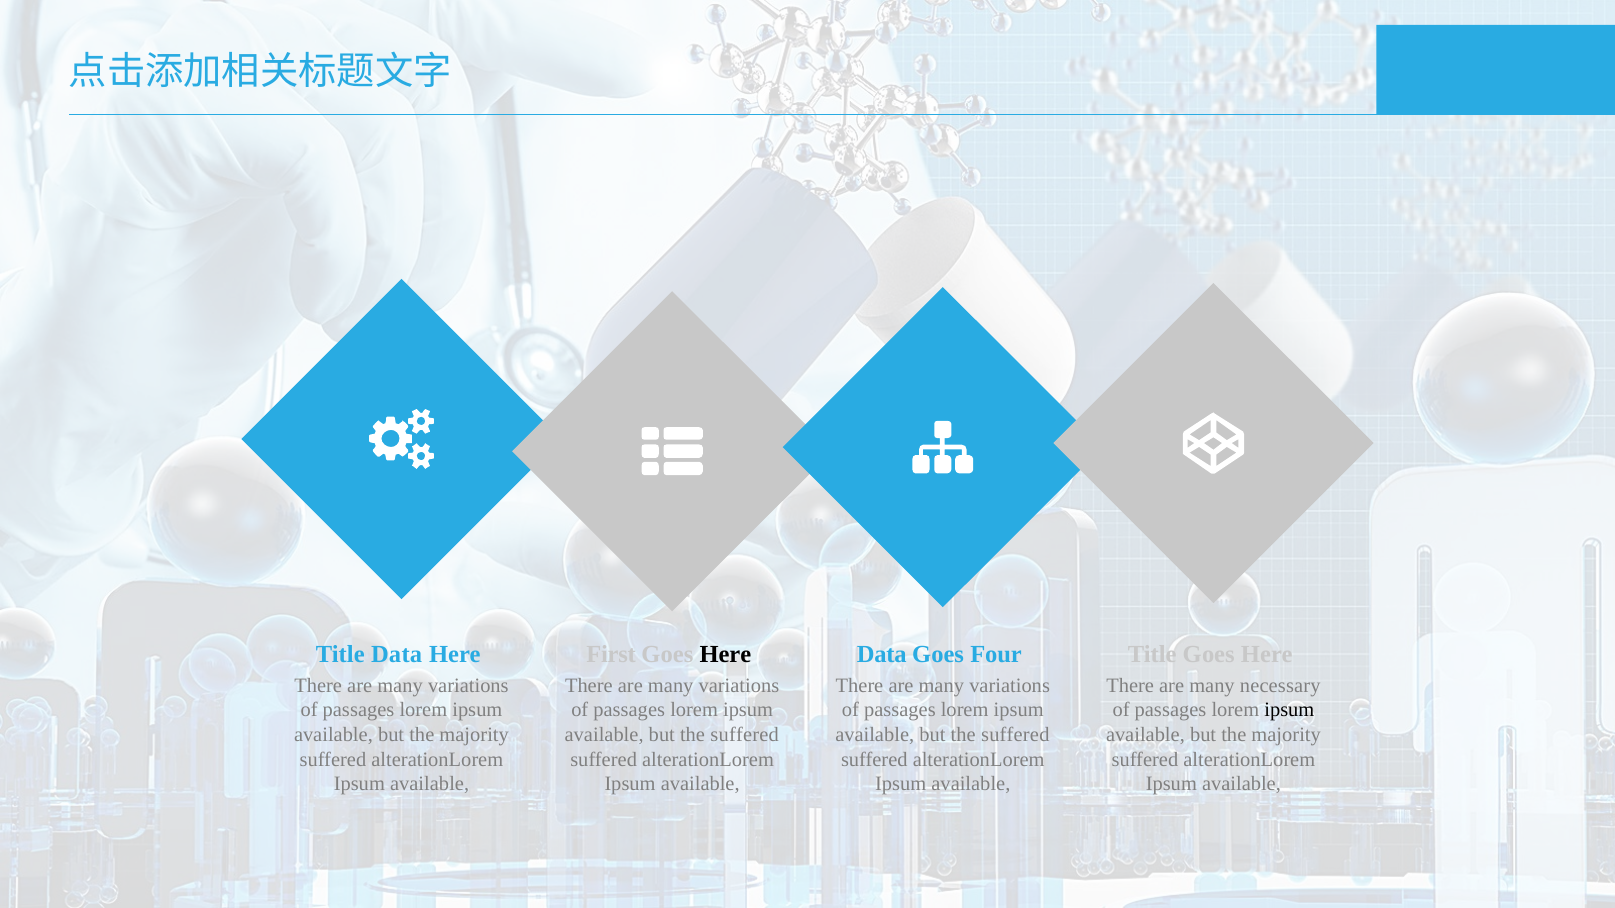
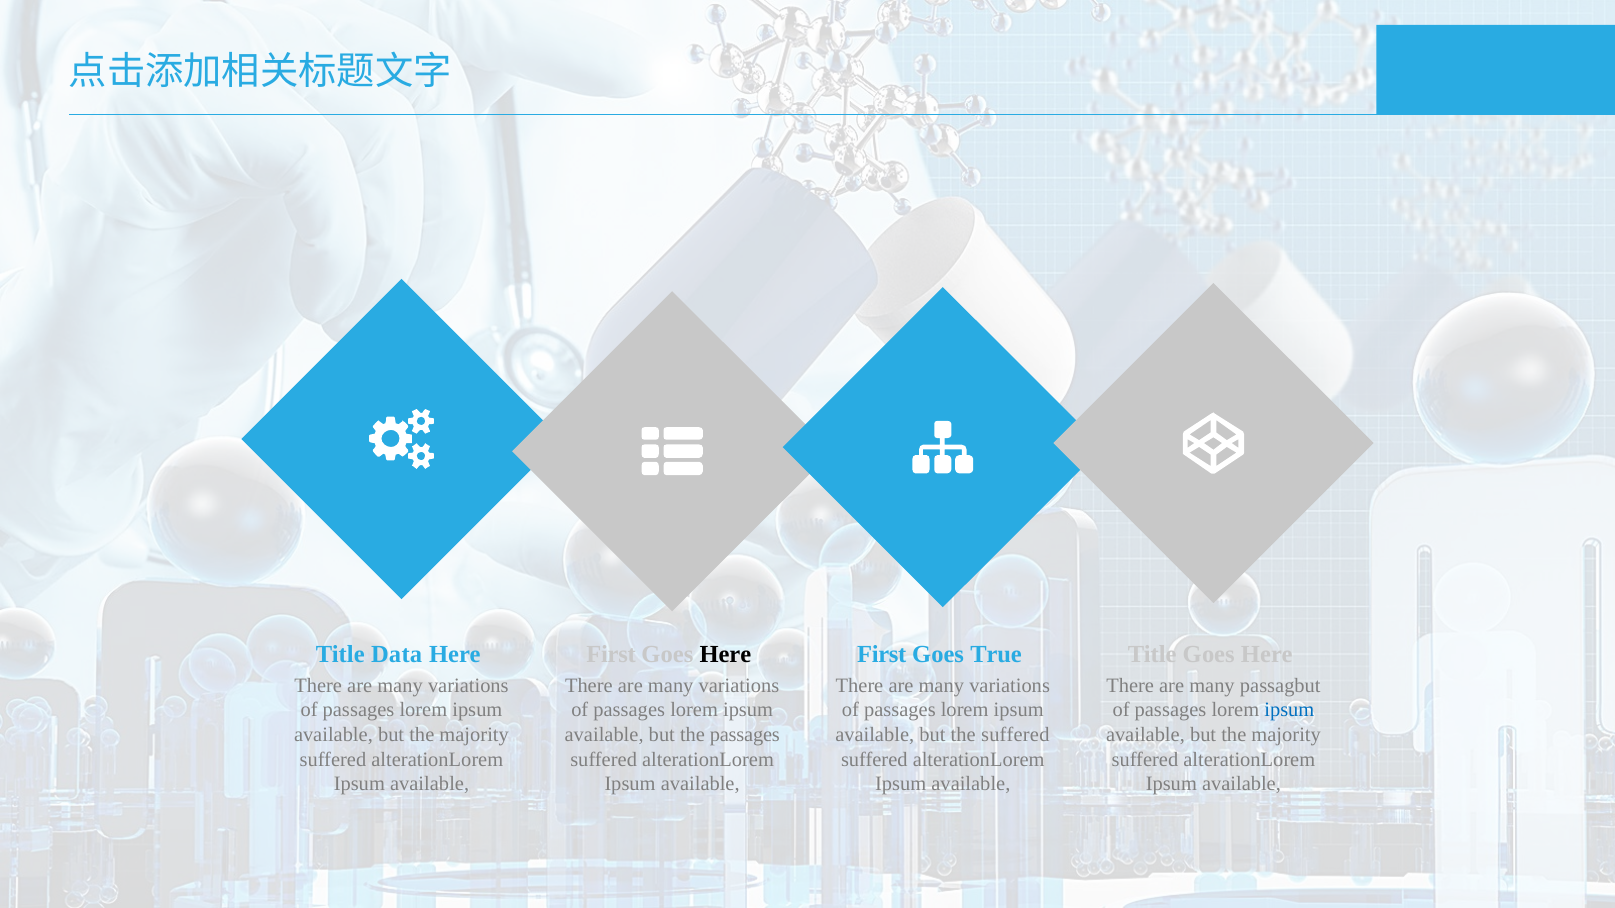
Data at (882, 655): Data -> First
Four: Four -> True
necessary: necessary -> passagbut
ipsum at (1289, 711) colour: black -> blue
suffered at (745, 735): suffered -> passages
